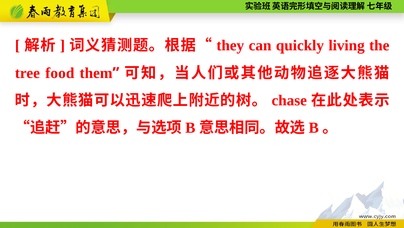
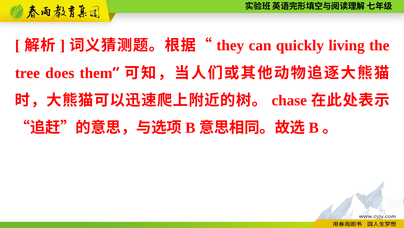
food: food -> does
